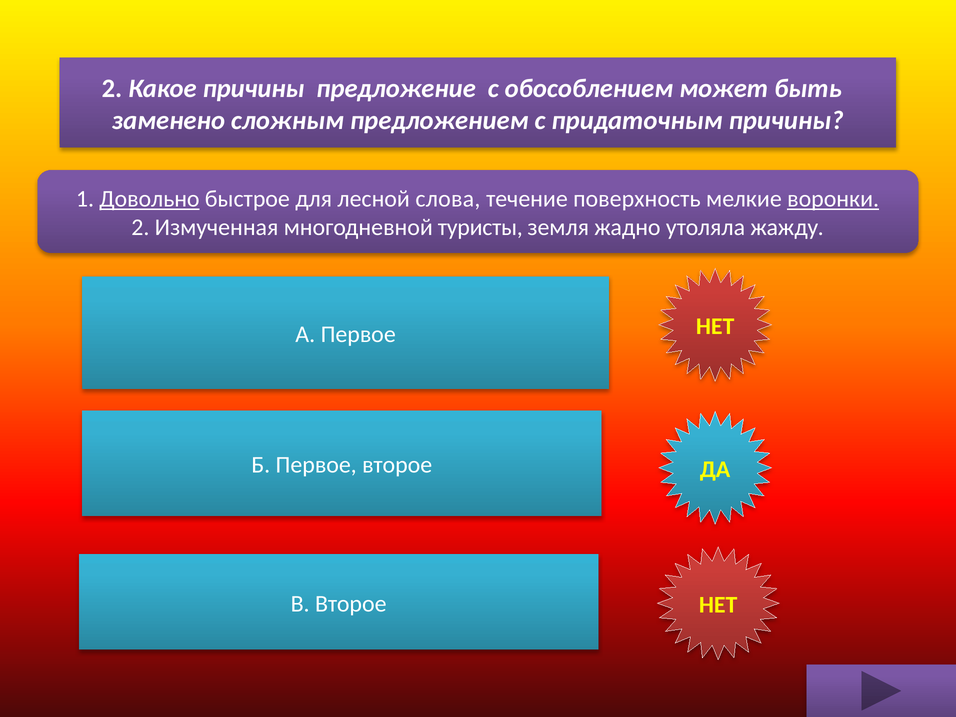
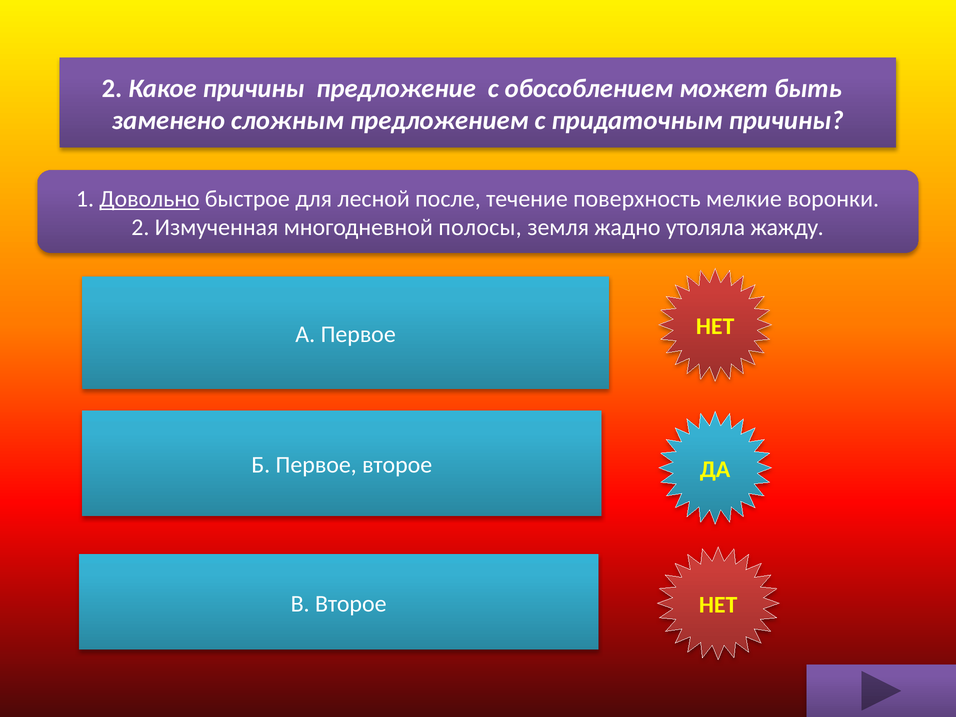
слова: слова -> после
воронки underline: present -> none
туристы: туристы -> полосы
